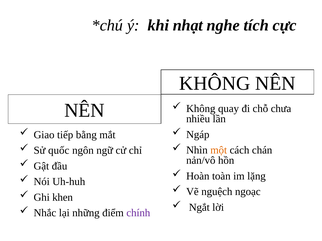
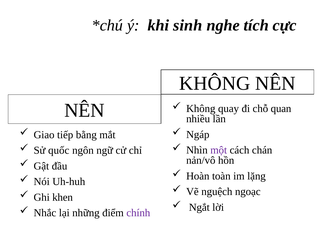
nhạt: nhạt -> sinh
chưa: chưa -> quan
một colour: orange -> purple
